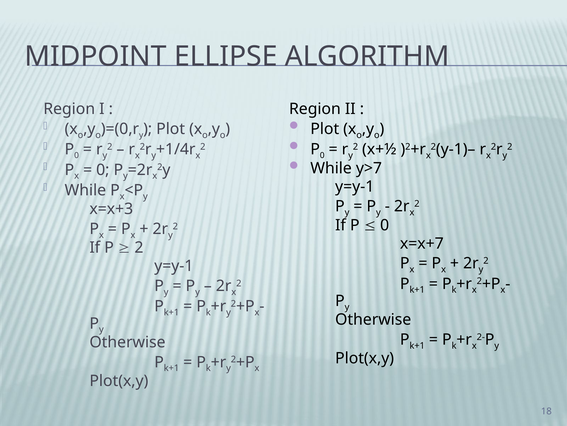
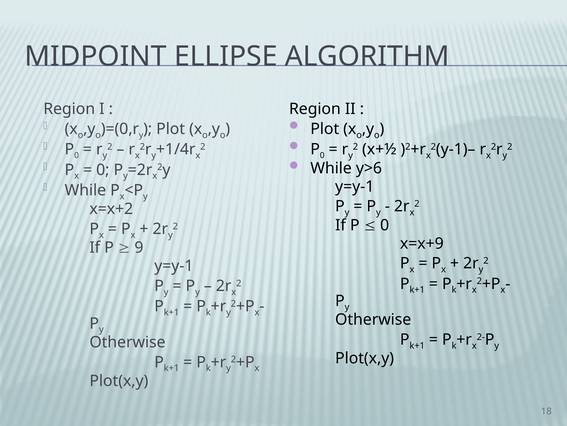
y>7: y>7 -> y>6
x=x+3: x=x+3 -> x=x+2
x=x+7: x=x+7 -> x=x+9
2 at (139, 247): 2 -> 9
